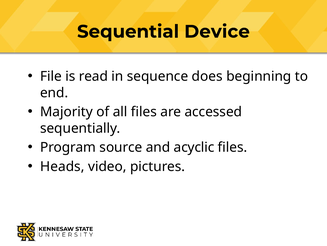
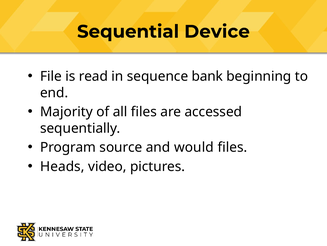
does: does -> bank
acyclic: acyclic -> would
